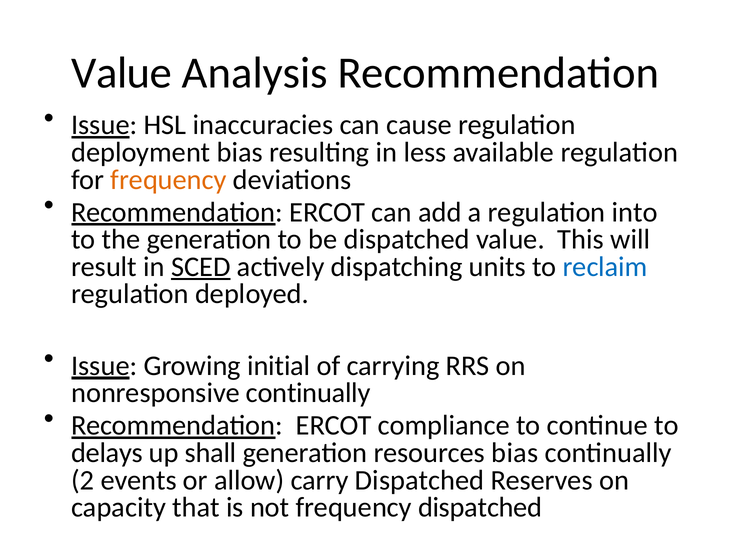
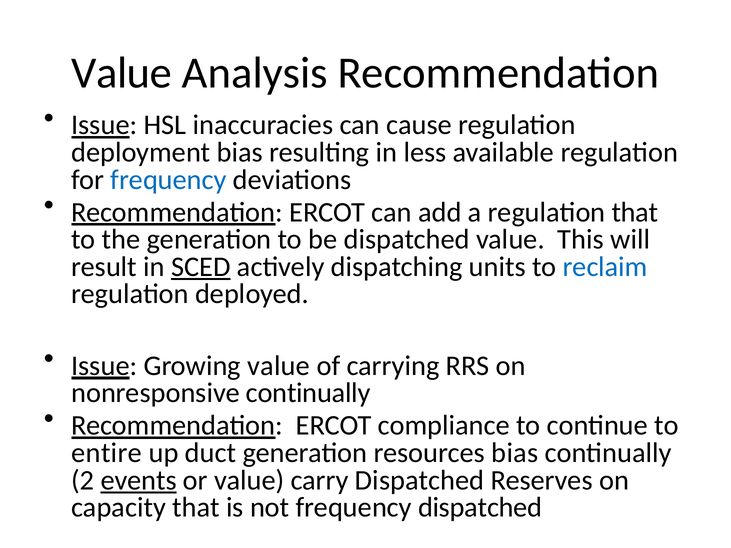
frequency at (169, 180) colour: orange -> blue
regulation into: into -> that
Growing initial: initial -> value
delays: delays -> entire
shall: shall -> duct
events underline: none -> present
or allow: allow -> value
